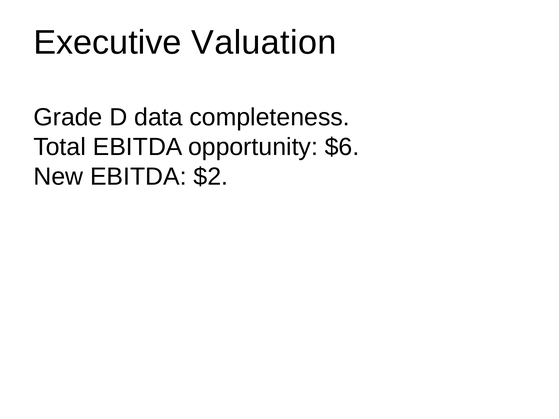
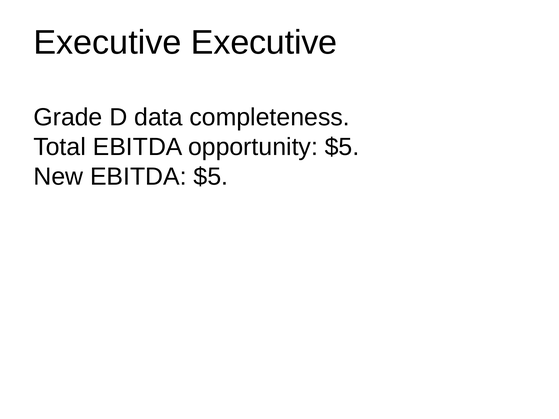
Executive Valuation: Valuation -> Executive
opportunity $6: $6 -> $5
EBITDA $2: $2 -> $5
